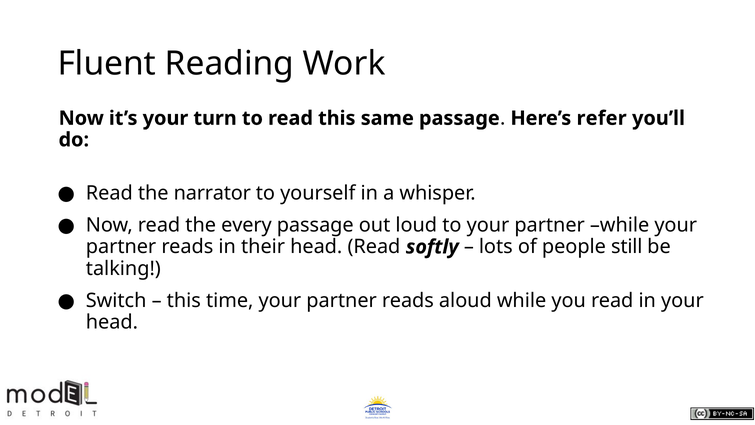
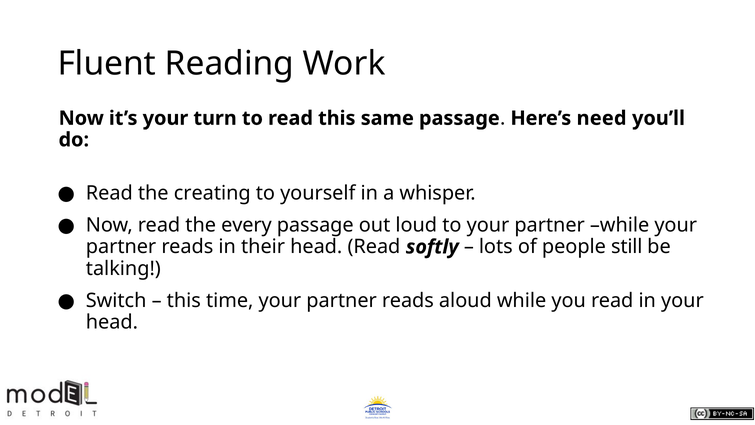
refer: refer -> need
narrator: narrator -> creating
